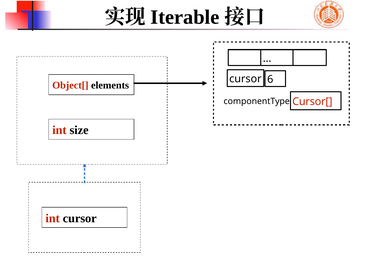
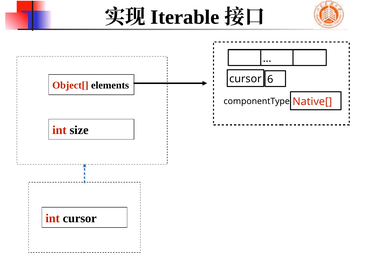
Cursor[: Cursor[ -> Native[
